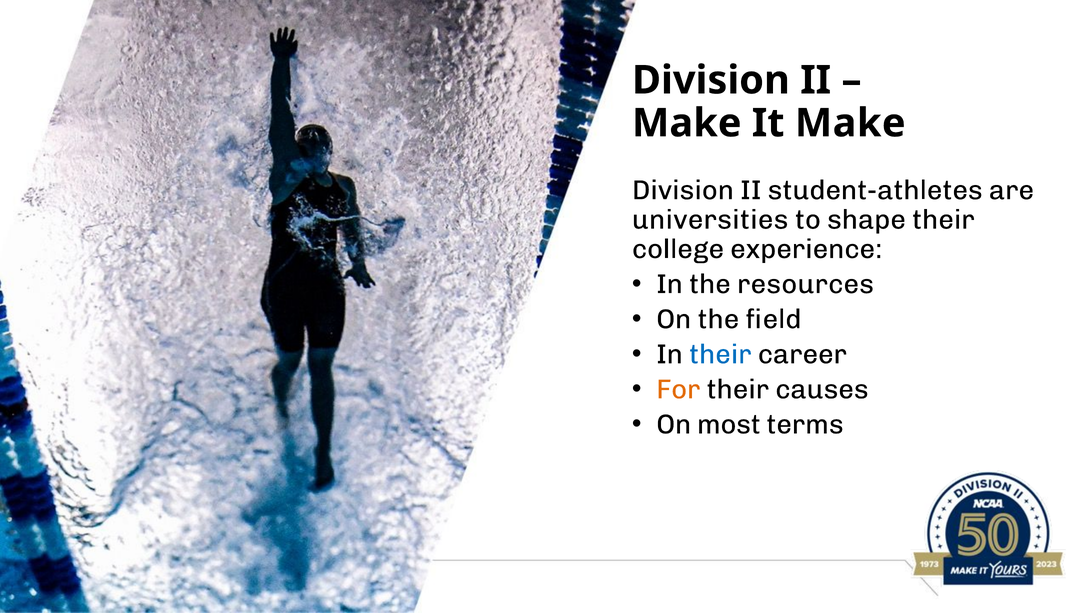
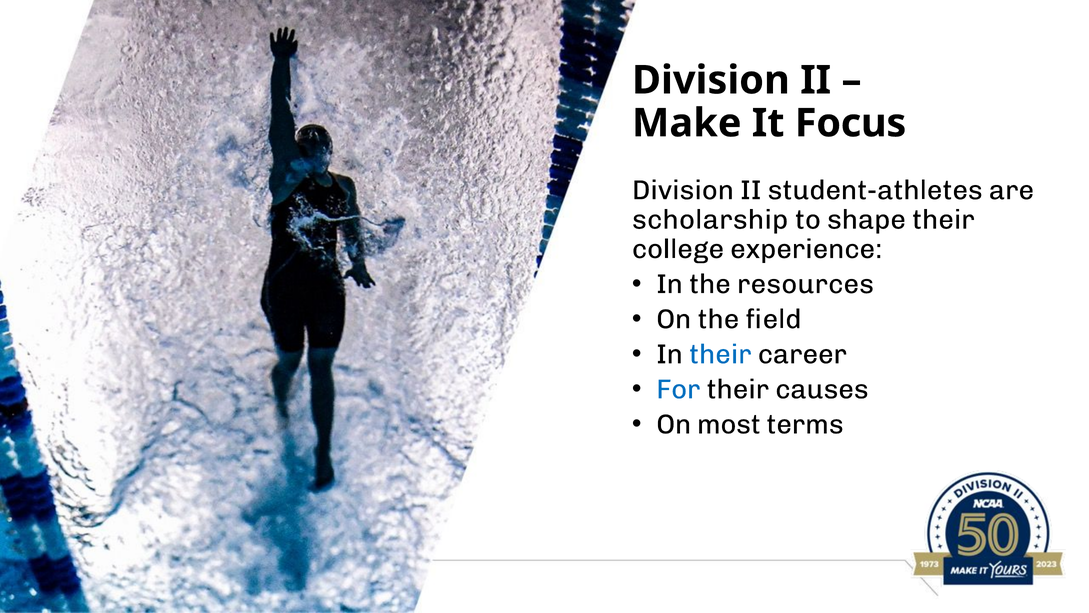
It Make: Make -> Focus
universities: universities -> scholarship
For colour: orange -> blue
